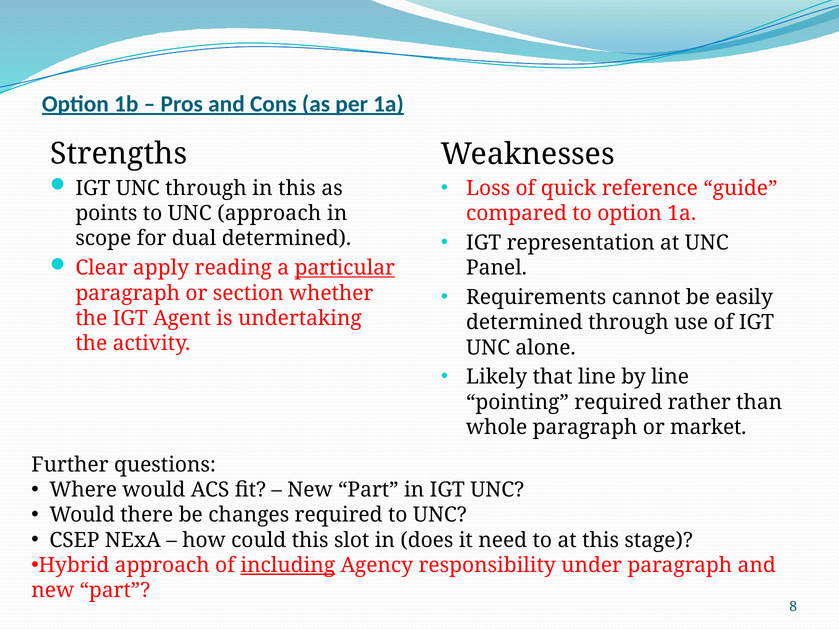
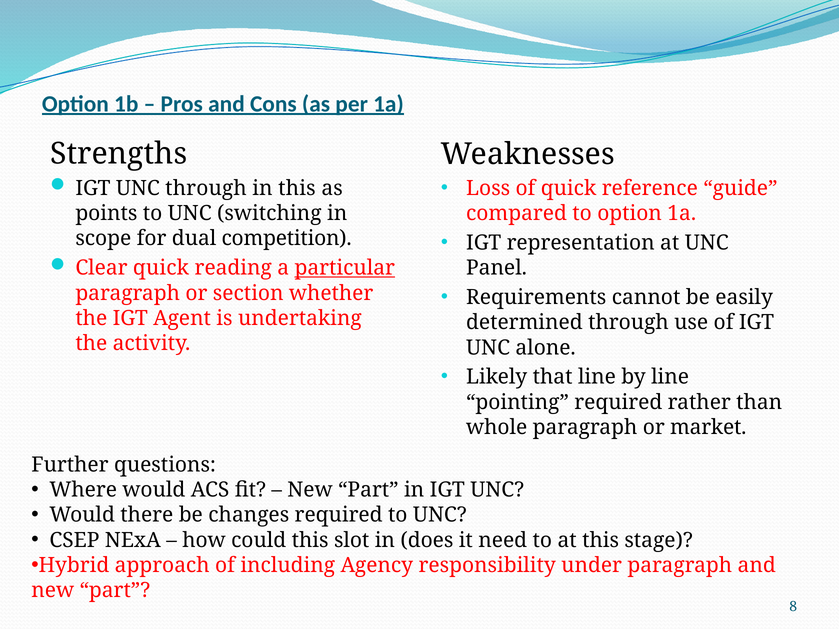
UNC approach: approach -> switching
dual determined: determined -> competition
Clear apply: apply -> quick
including underline: present -> none
